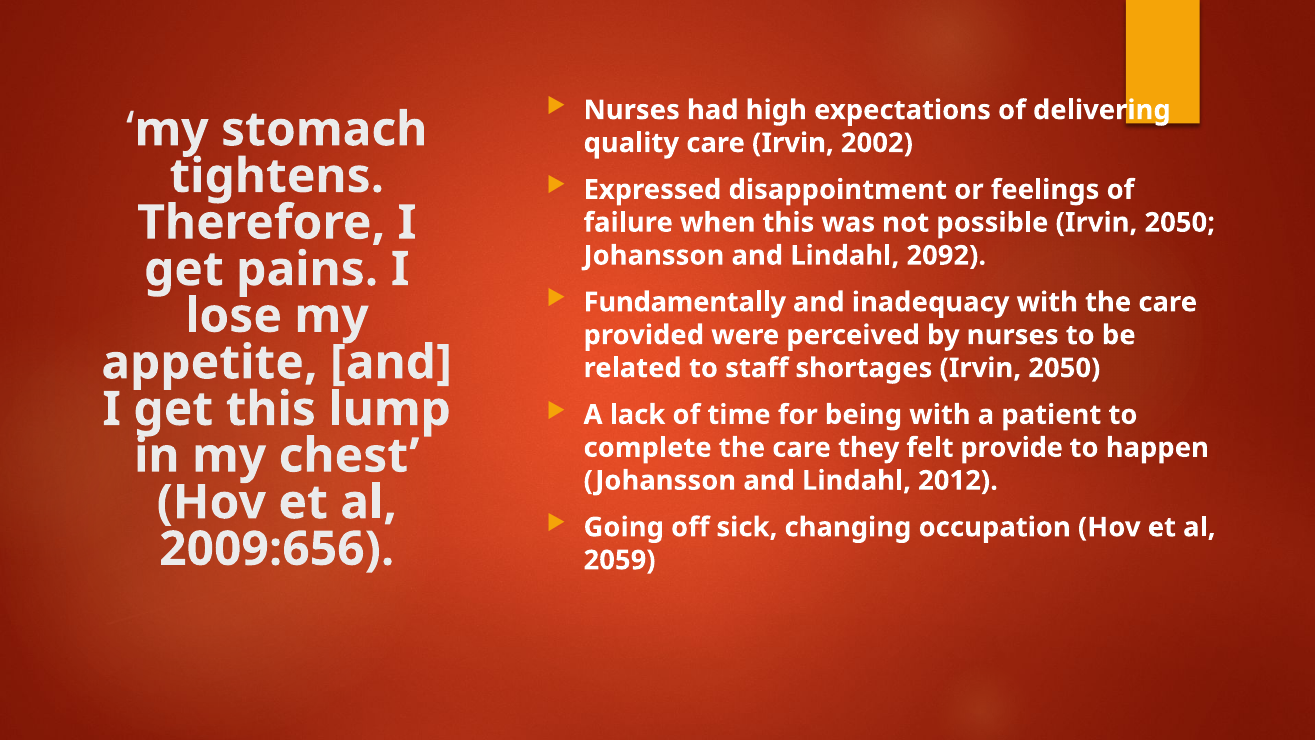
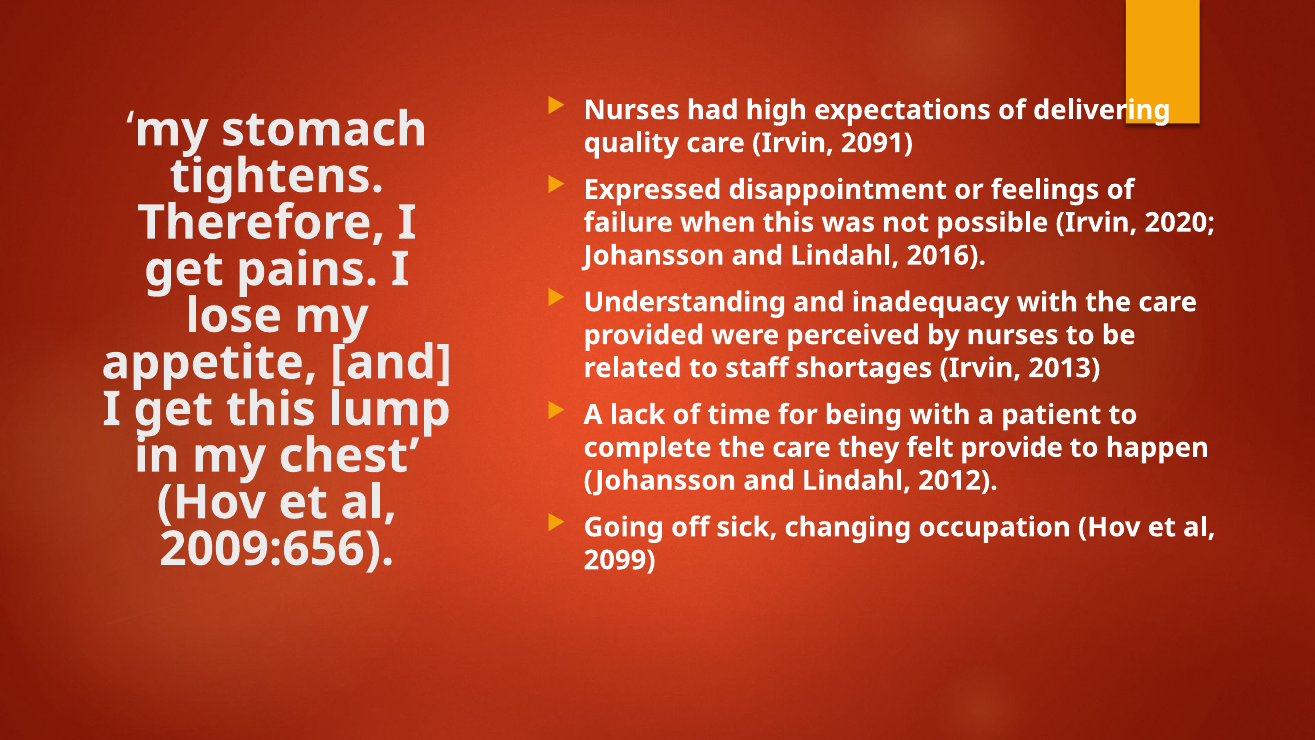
2002: 2002 -> 2091
possible Irvin 2050: 2050 -> 2020
2092: 2092 -> 2016
Fundamentally: Fundamentally -> Understanding
shortages Irvin 2050: 2050 -> 2013
2059: 2059 -> 2099
